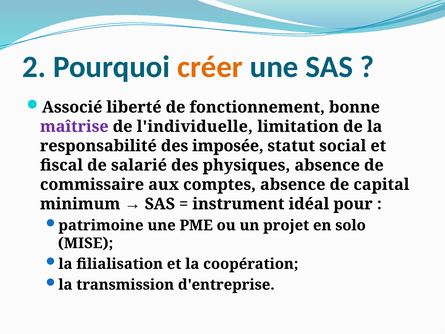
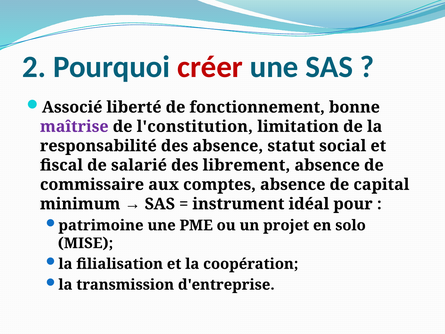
créer colour: orange -> red
l'individuelle: l'individuelle -> l'constitution
des imposée: imposée -> absence
physiques: physiques -> librement
